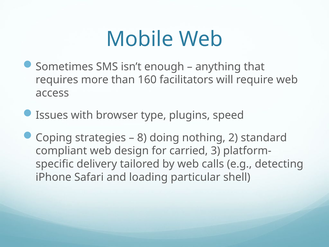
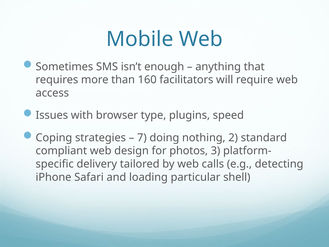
8: 8 -> 7
carried: carried -> photos
